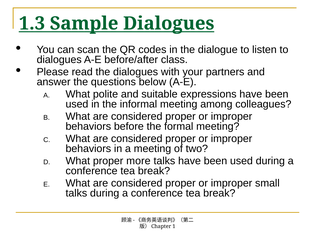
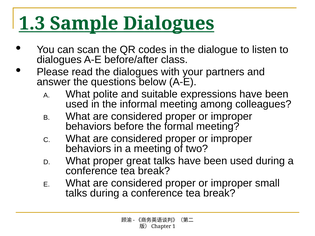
more: more -> great
